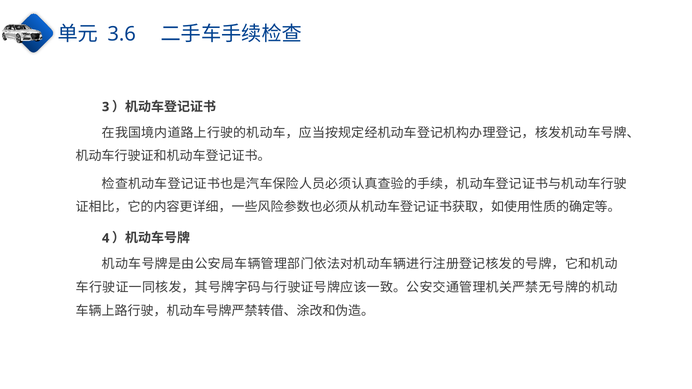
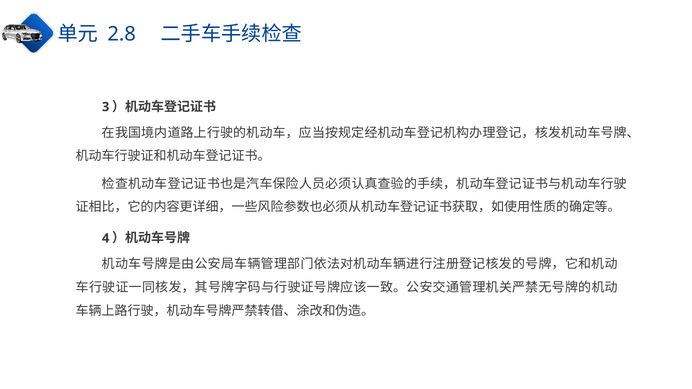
3.6: 3.6 -> 2.8
